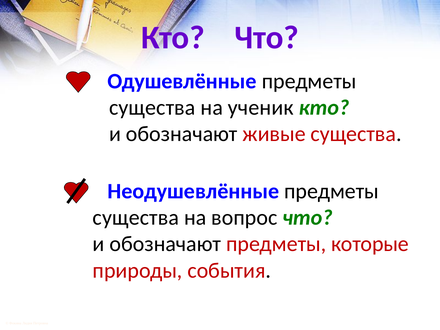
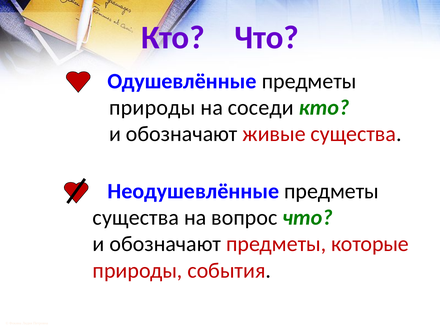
существа at (152, 108): существа -> природы
ученик: ученик -> соседи
